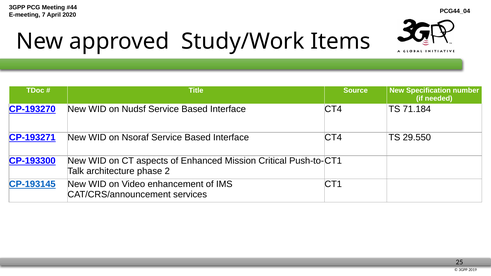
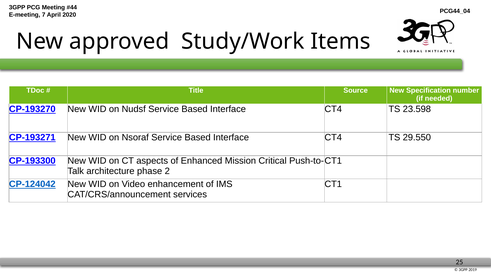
71.184: 71.184 -> 23.598
CP-193145: CP-193145 -> CP-124042
